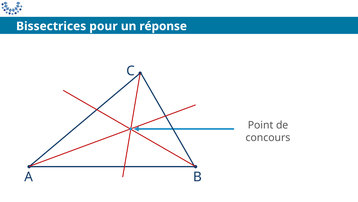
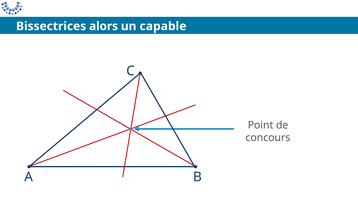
pour: pour -> alors
réponse: réponse -> capable
